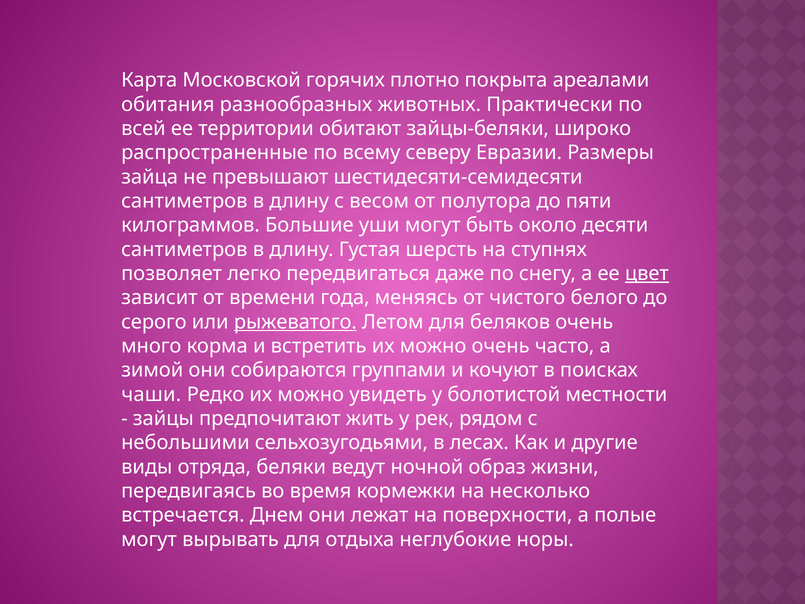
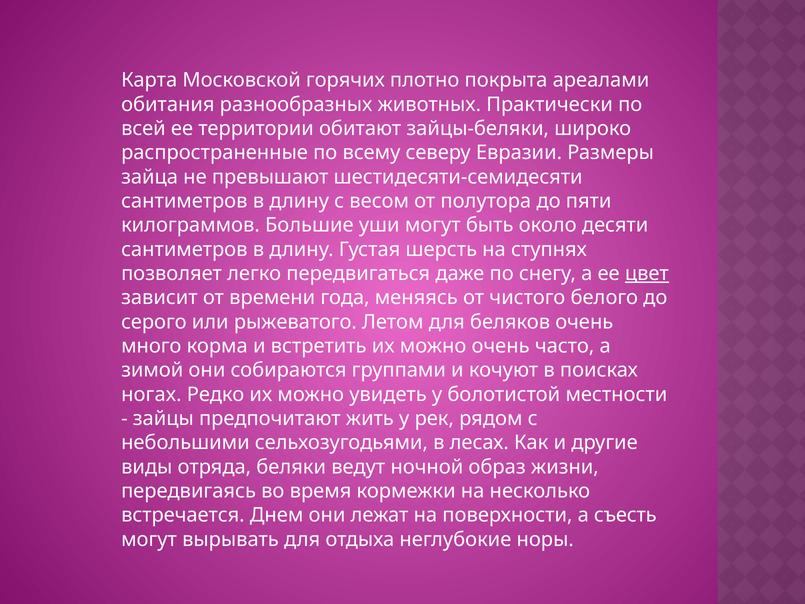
рыжеватого underline: present -> none
чаши: чаши -> ногах
полые: полые -> съесть
